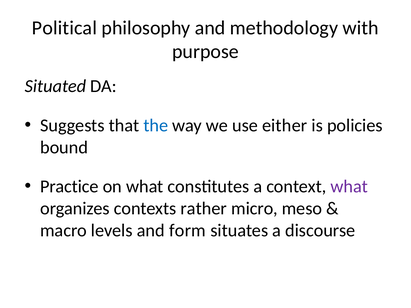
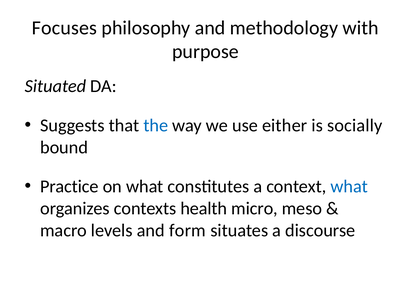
Political: Political -> Focuses
policies: policies -> socially
what at (349, 187) colour: purple -> blue
rather: rather -> health
